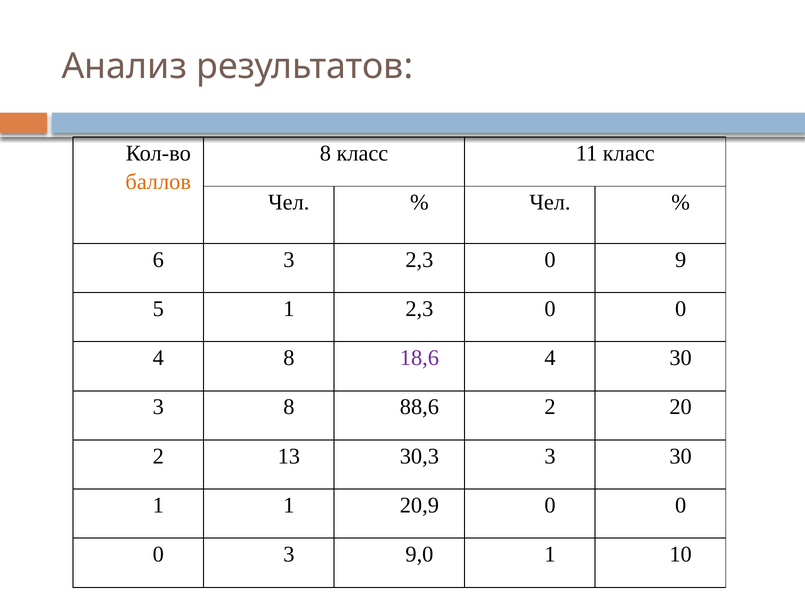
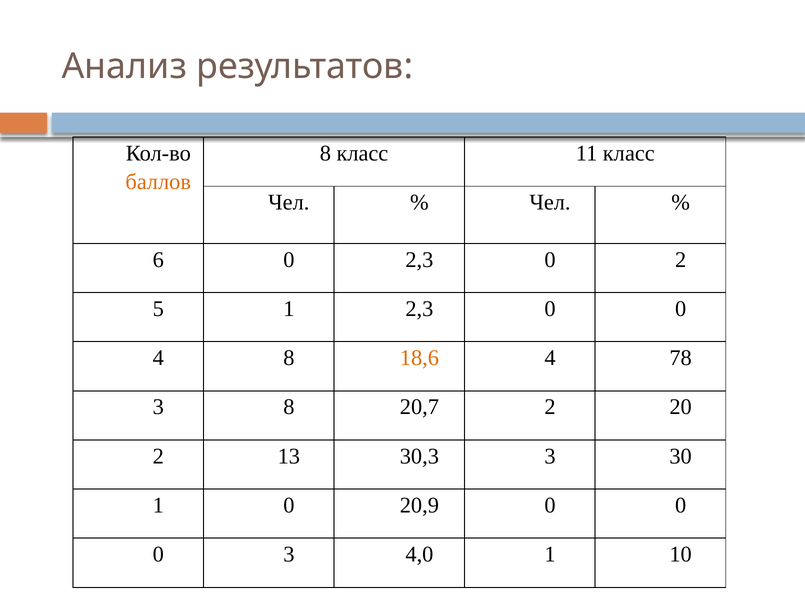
6 3: 3 -> 0
0 9: 9 -> 2
18,6 colour: purple -> orange
4 30: 30 -> 78
88,6: 88,6 -> 20,7
1 1: 1 -> 0
9,0: 9,0 -> 4,0
